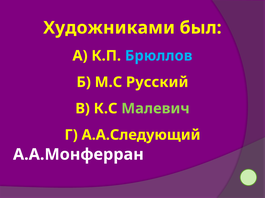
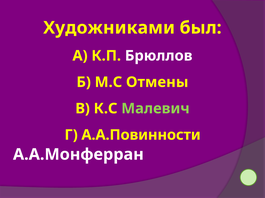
Брюллов colour: light blue -> white
Русский: Русский -> Отмены
А.А.Следующий: А.А.Следующий -> А.А.Повинности
